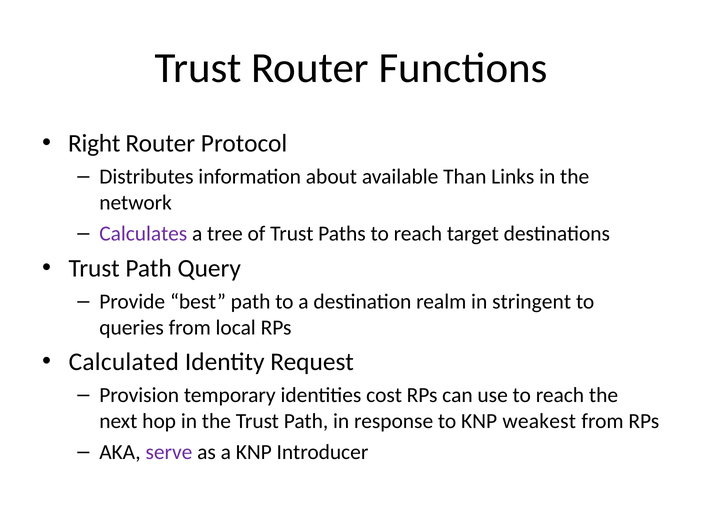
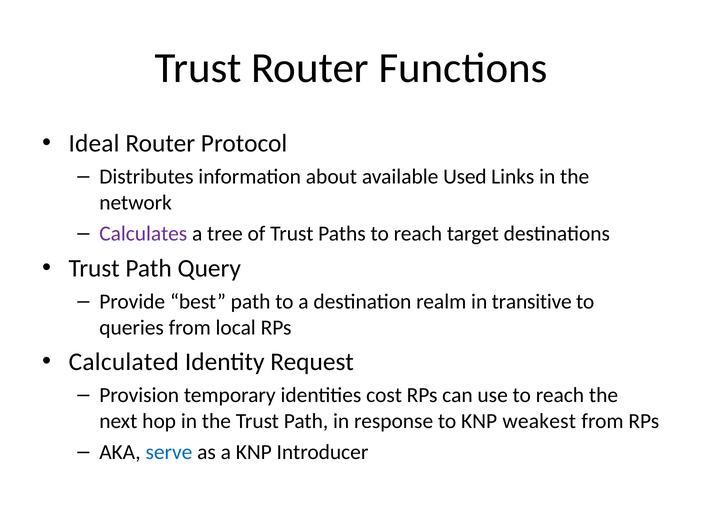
Right: Right -> Ideal
Than: Than -> Used
stringent: stringent -> transitive
serve colour: purple -> blue
